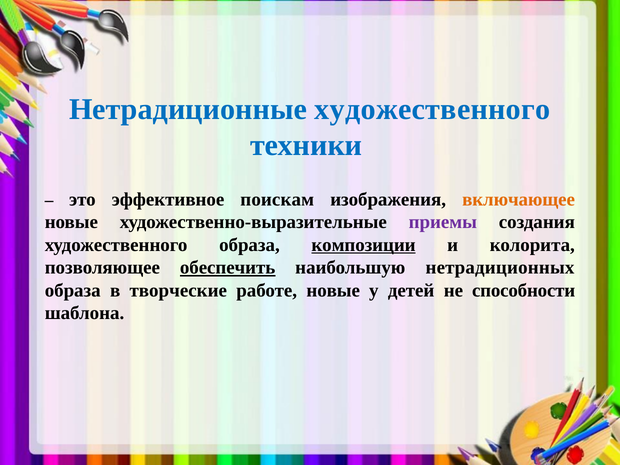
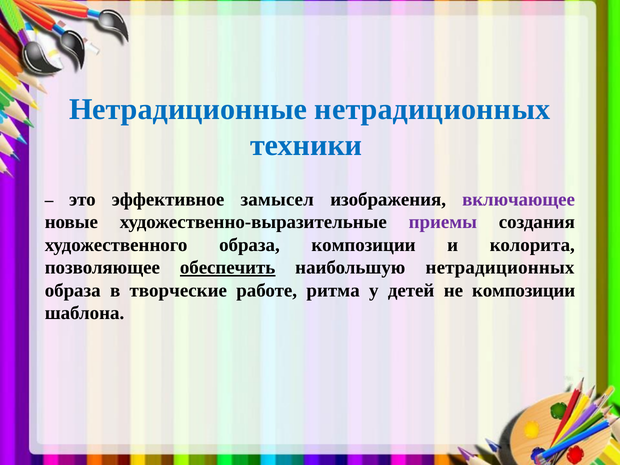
Нетрадиционные художественного: художественного -> нетрадиционных
поискам: поискам -> замысел
включающее colour: orange -> purple
композиции at (364, 245) underline: present -> none
работе новые: новые -> ритма
не способности: способности -> композиции
